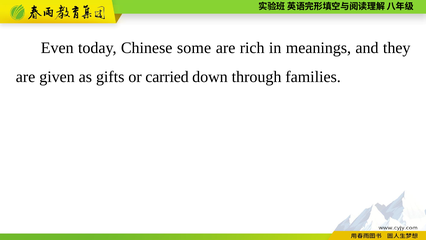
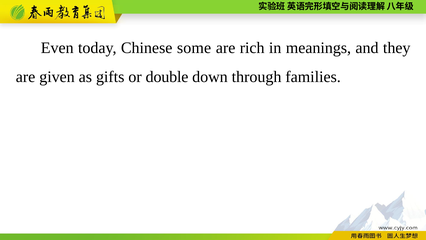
carried: carried -> double
